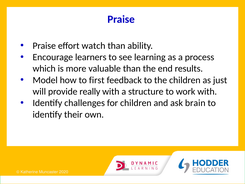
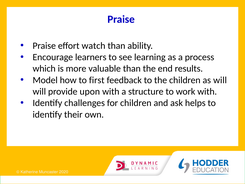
as just: just -> will
really: really -> upon
brain: brain -> helps
